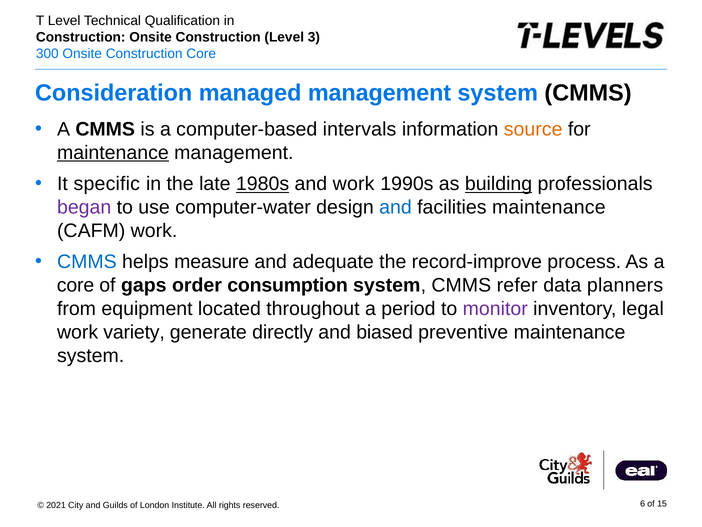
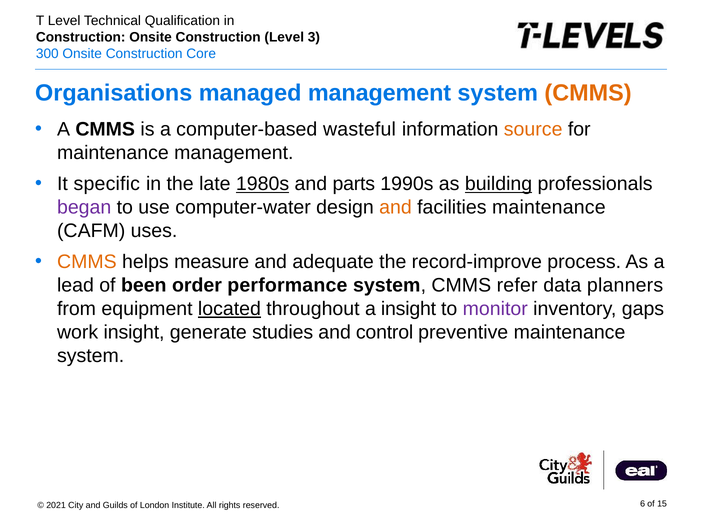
Consideration: Consideration -> Organisations
CMMS at (588, 93) colour: black -> orange
intervals: intervals -> wasteful
maintenance at (113, 153) underline: present -> none
and work: work -> parts
and at (395, 207) colour: blue -> orange
CAFM work: work -> uses
CMMS at (87, 262) colour: blue -> orange
core at (76, 285): core -> lead
gaps: gaps -> been
consumption: consumption -> performance
located underline: none -> present
a period: period -> insight
legal: legal -> gaps
work variety: variety -> insight
directly: directly -> studies
biased: biased -> control
